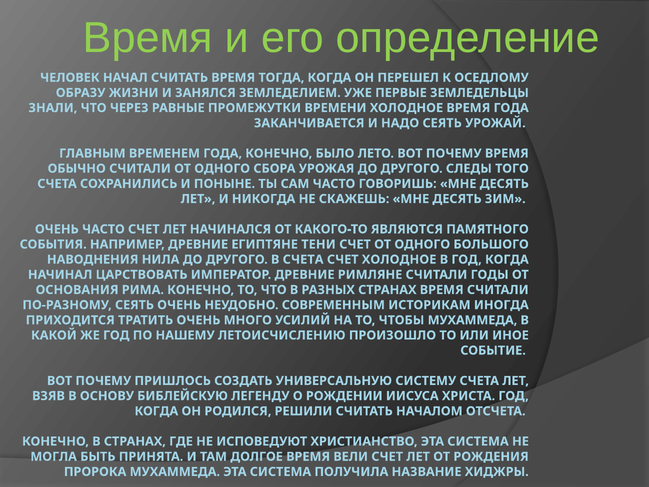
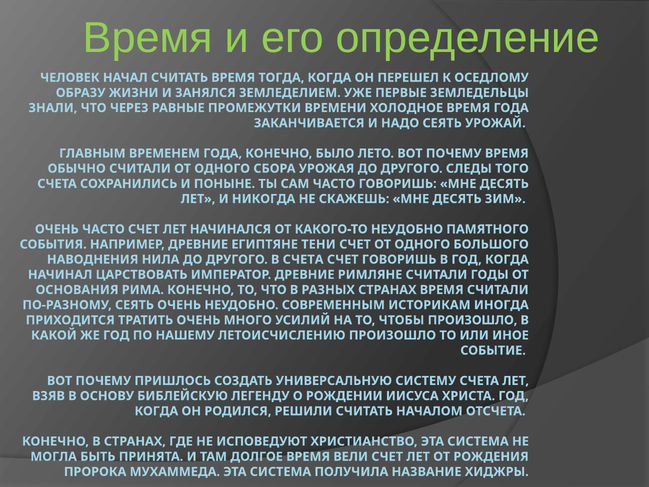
КАКОГО-ТО ЯВЛЯЮТСЯ: ЯВЛЯЮТСЯ -> НЕУДОБНО
СЧЕТ ХОЛОДНОЕ: ХОЛОДНОЕ -> ГОВОРИШЬ
ЧТОБЫ МУХАММЕДА: МУХАММЕДА -> ПРОИЗОШЛО
